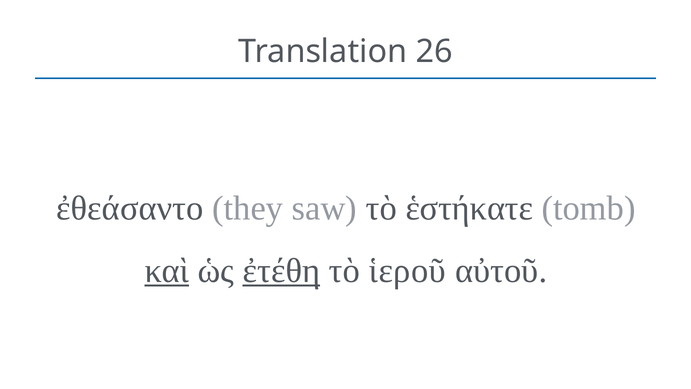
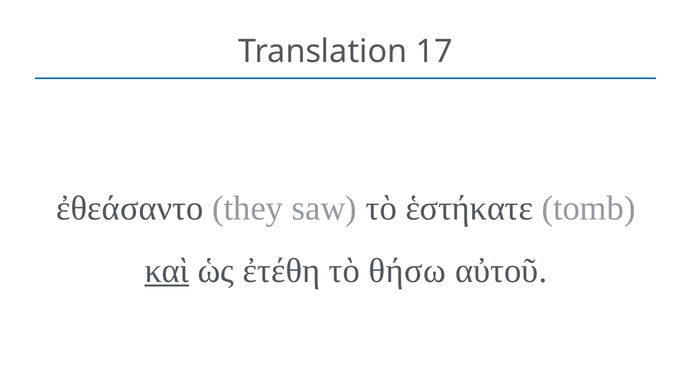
26: 26 -> 17
ἐτέθη underline: present -> none
ἱεροῦ: ἱεροῦ -> θήσω
